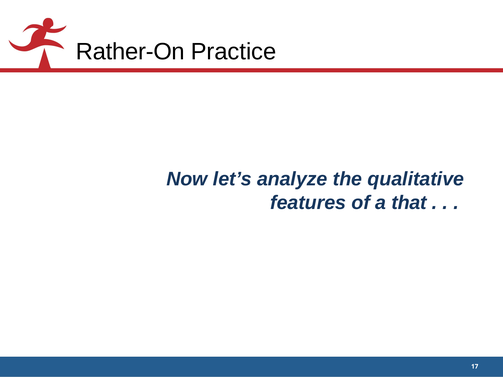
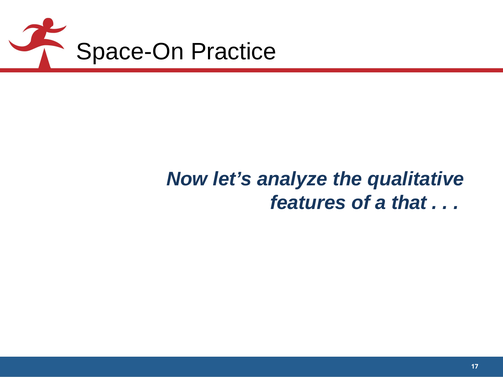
Rather-On: Rather-On -> Space-On
